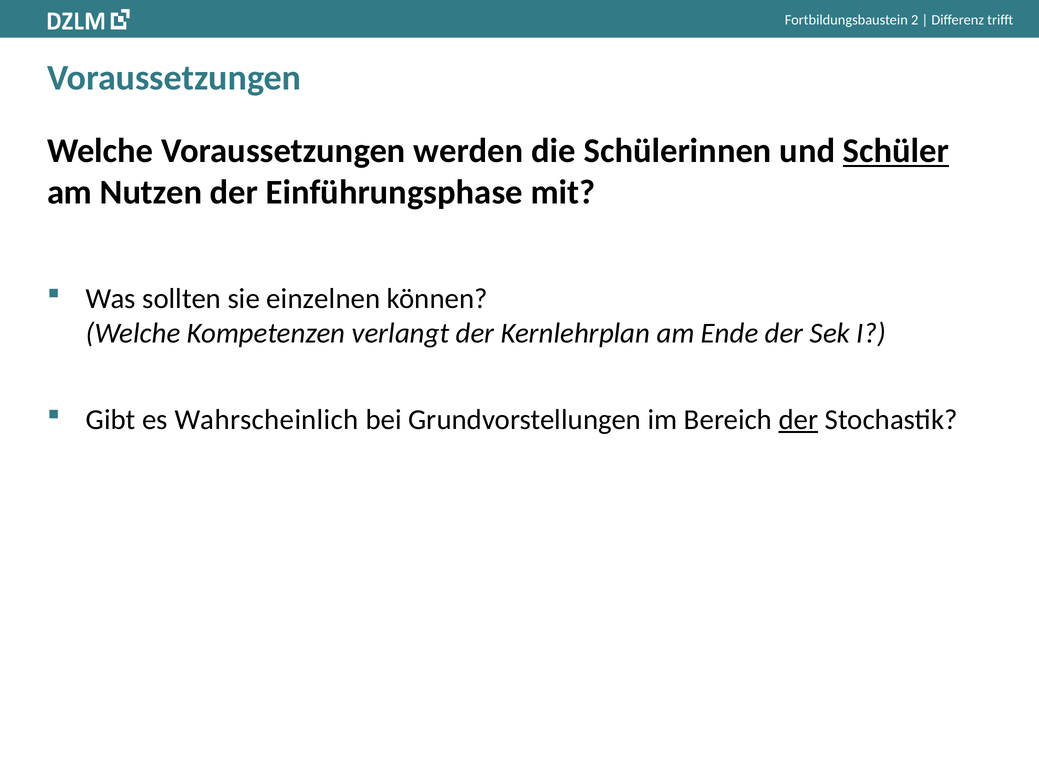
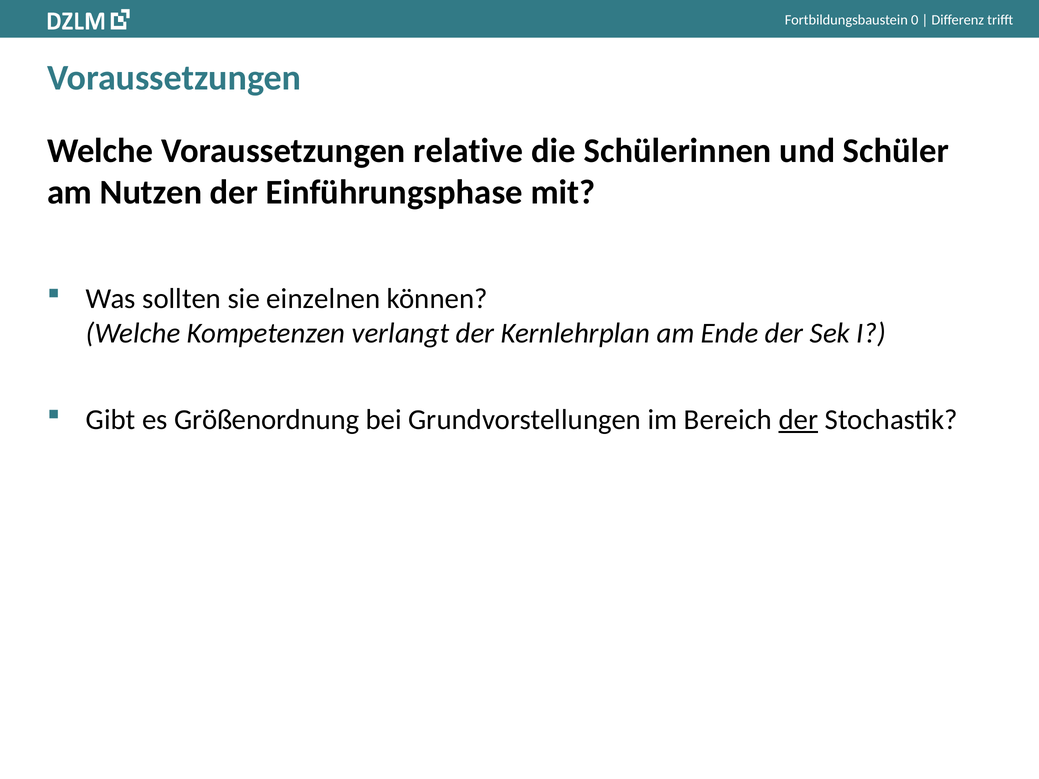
2: 2 -> 0
werden: werden -> relative
Schüler underline: present -> none
Wahrscheinlich: Wahrscheinlich -> Größenordnung
